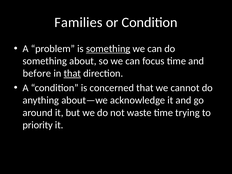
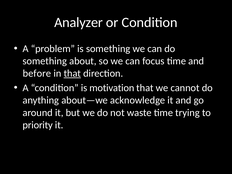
Families: Families -> Analyzer
something at (108, 49) underline: present -> none
concerned: concerned -> motivation
